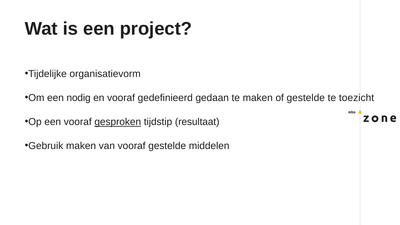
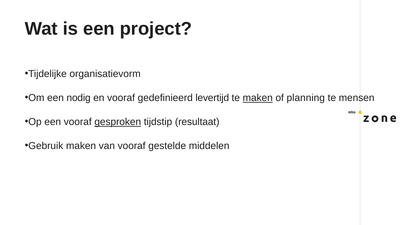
gedaan: gedaan -> levertijd
maken at (258, 98) underline: none -> present
of gestelde: gestelde -> planning
toezicht: toezicht -> mensen
